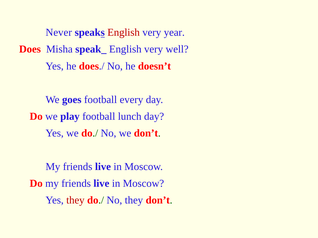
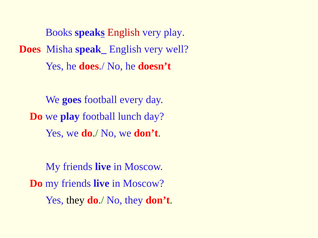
Never: Never -> Books
very year: year -> play
they at (75, 200) colour: red -> black
